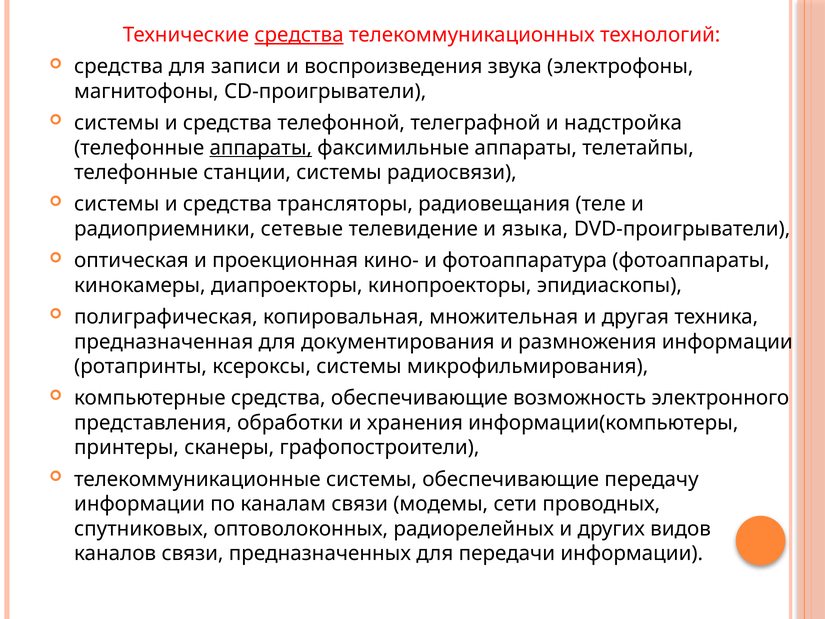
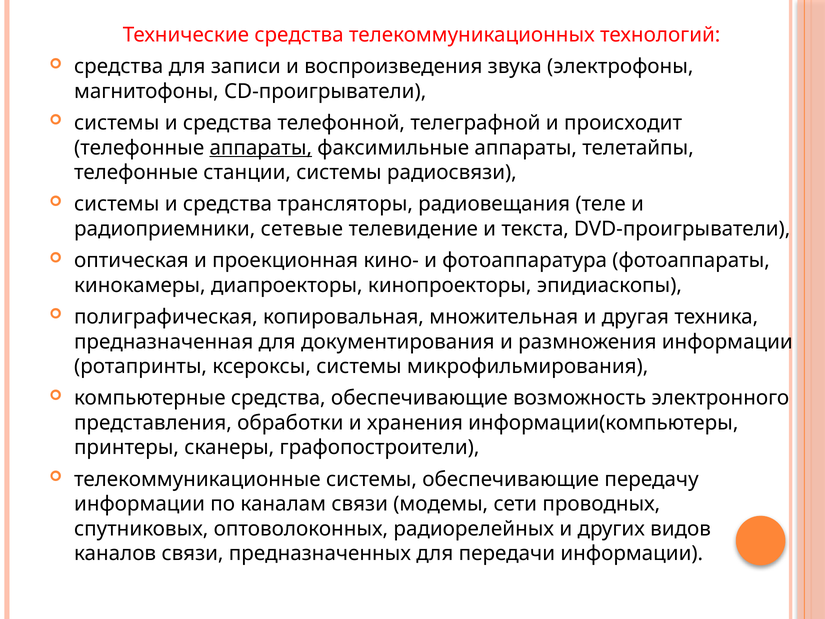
средства at (299, 35) underline: present -> none
надстройка: надстройка -> происходит
языка: языка -> текста
